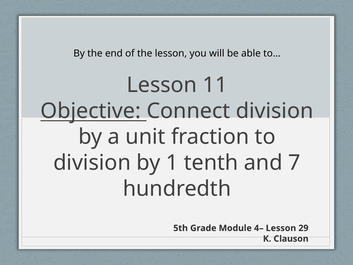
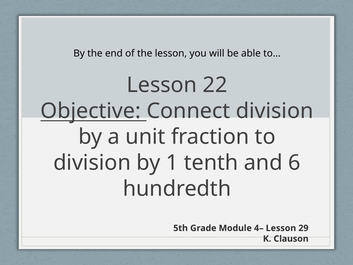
11: 11 -> 22
7: 7 -> 6
